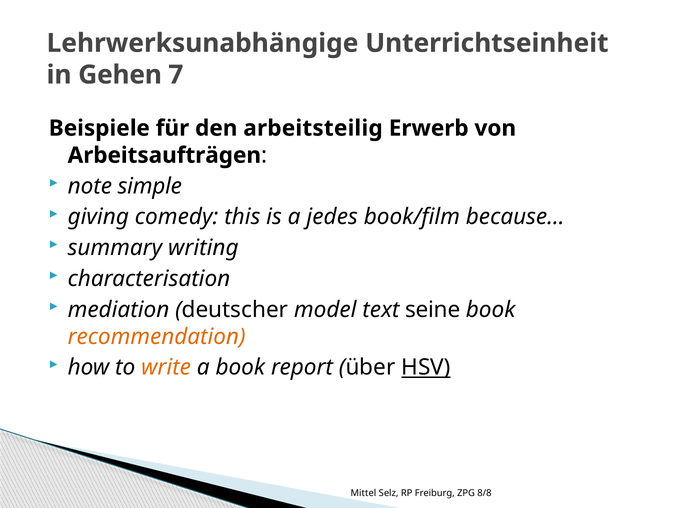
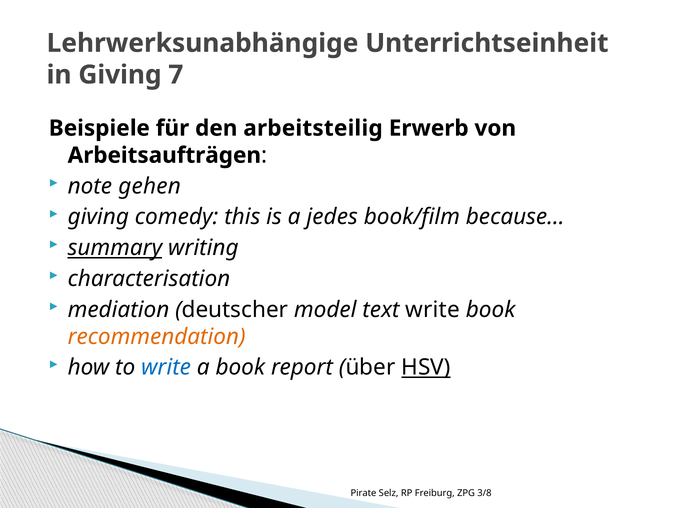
in Gehen: Gehen -> Giving
simple: simple -> gehen
summary underline: none -> present
text seine: seine -> write
write at (166, 367) colour: orange -> blue
Mittel: Mittel -> Pirate
8/8: 8/8 -> 3/8
